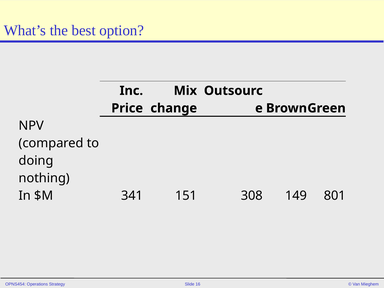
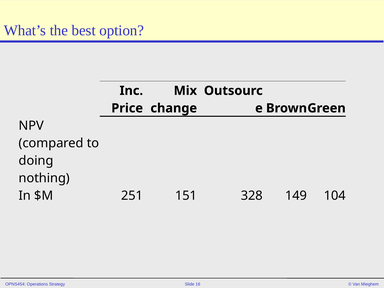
341: 341 -> 251
308: 308 -> 328
801: 801 -> 104
